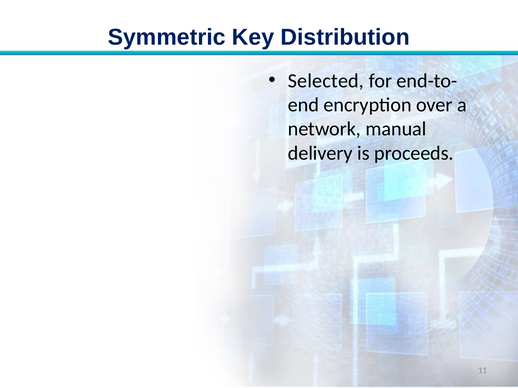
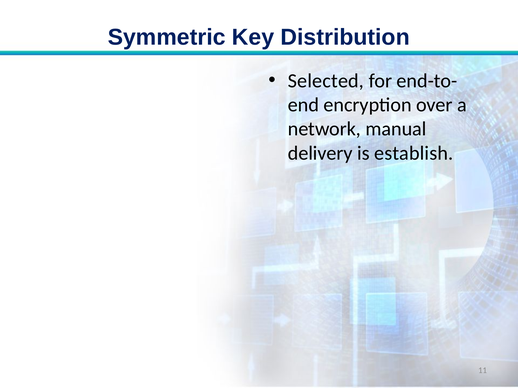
proceeds: proceeds -> establish
